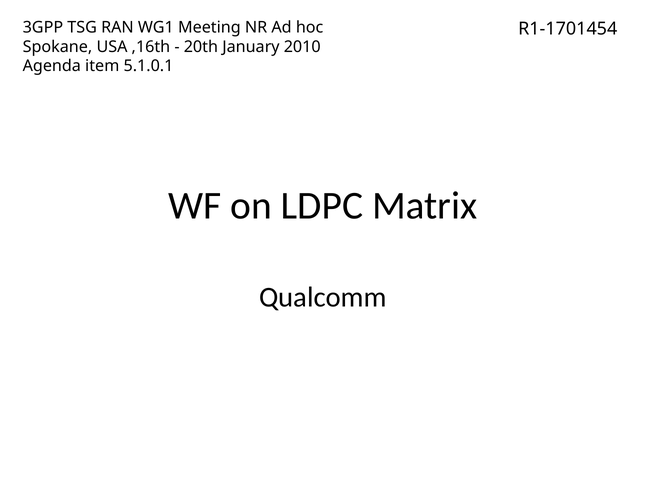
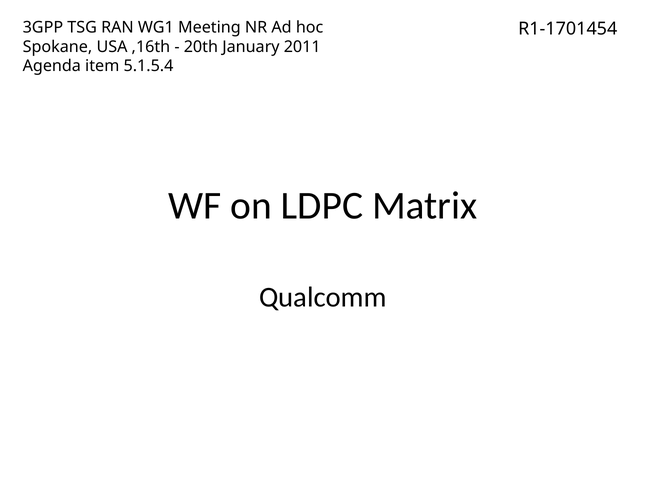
2010: 2010 -> 2011
5.1.0.1: 5.1.0.1 -> 5.1.5.4
